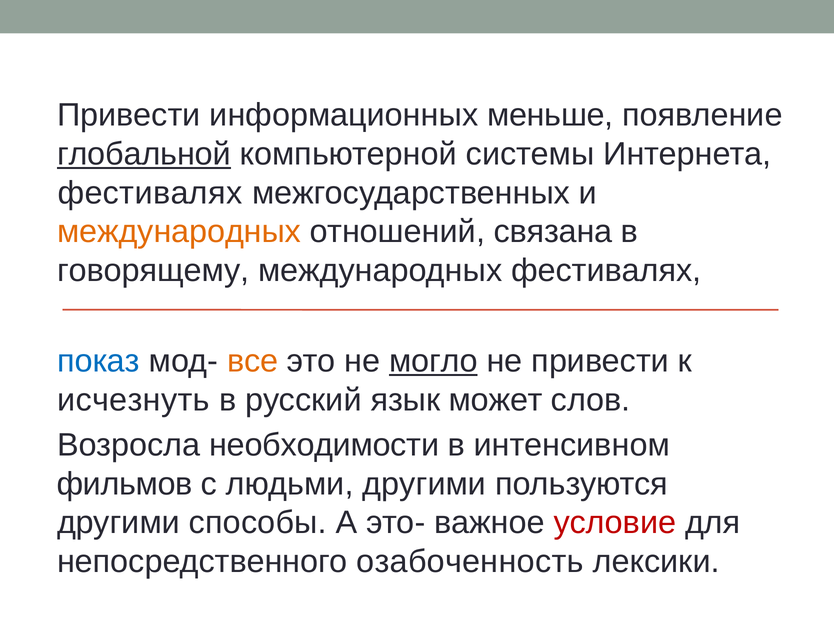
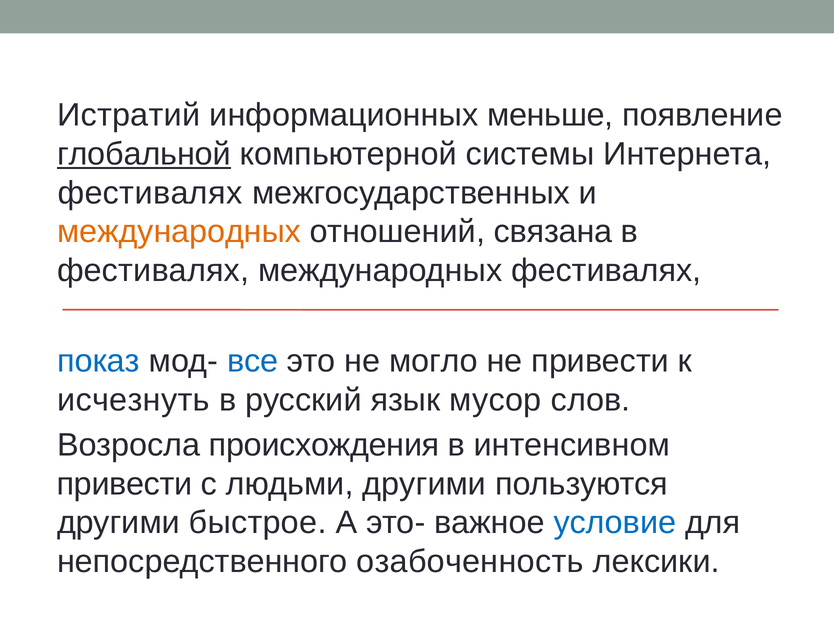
Привести at (129, 115): Привести -> Истратий
говорящему at (153, 271): говорящему -> фестивалях
все colour: orange -> blue
могло underline: present -> none
может: может -> мусор
необходимости: необходимости -> происхождения
фильмов at (125, 484): фильмов -> привести
способы: способы -> быстрое
условие colour: red -> blue
